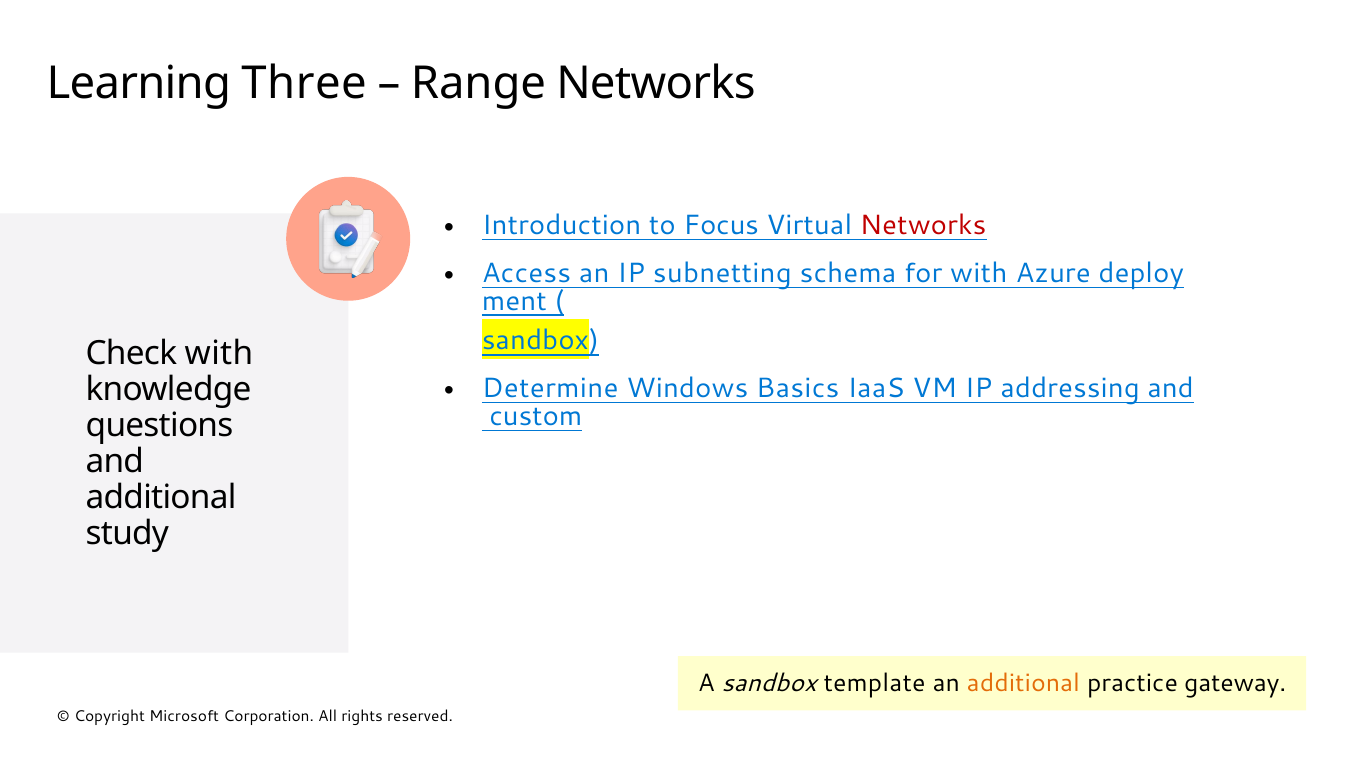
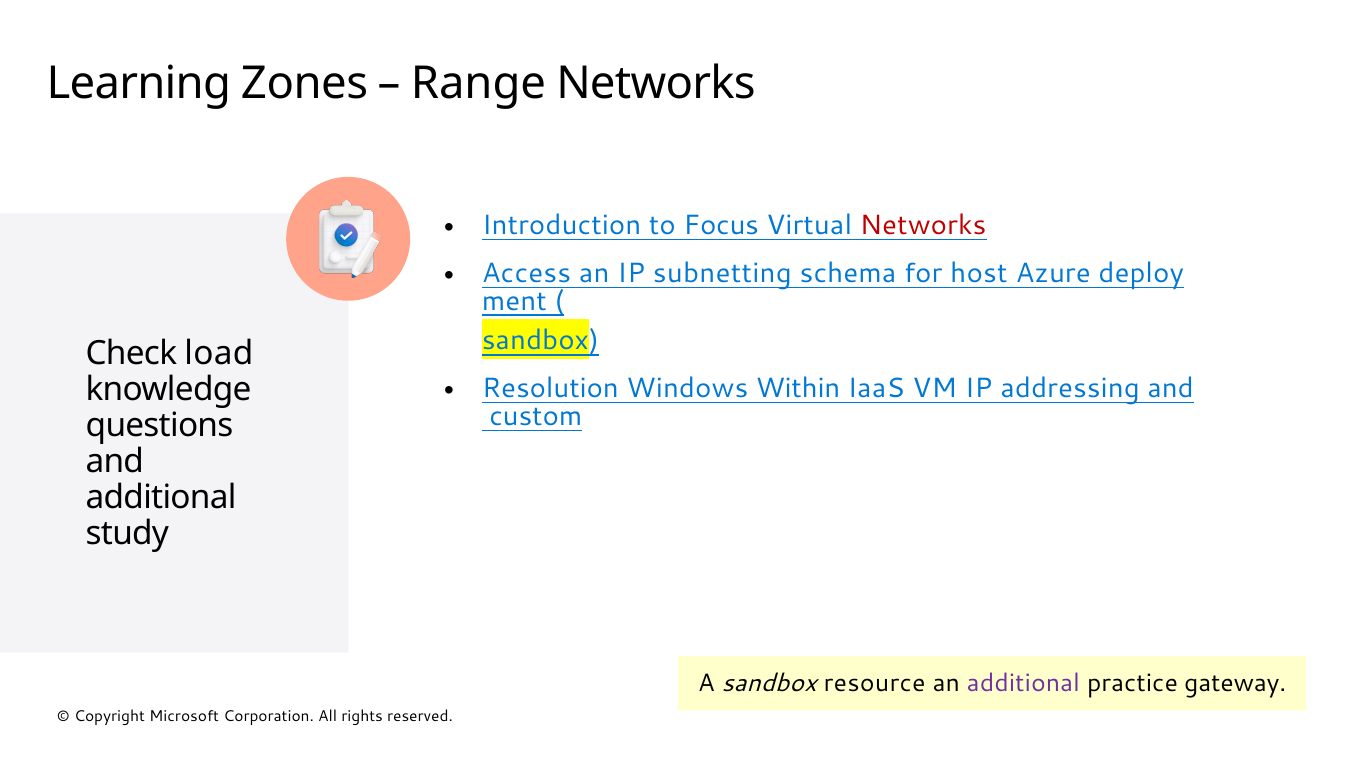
Three: Three -> Zones
for with: with -> host
with at (219, 354): with -> load
Determine: Determine -> Resolution
Basics: Basics -> Within
template: template -> resource
additional at (1023, 684) colour: orange -> purple
